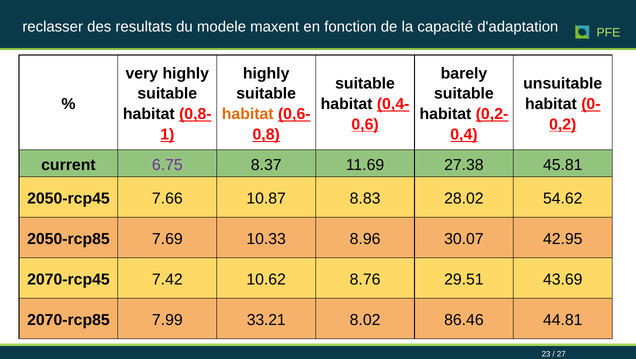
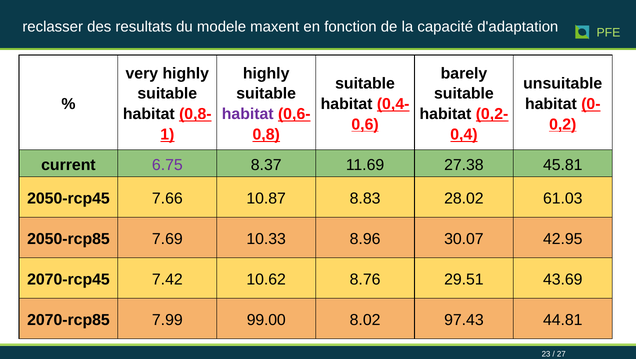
habitat at (248, 114) colour: orange -> purple
54.62: 54.62 -> 61.03
33.21: 33.21 -> 99.00
86.46: 86.46 -> 97.43
